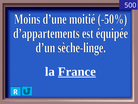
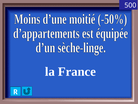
France underline: present -> none
